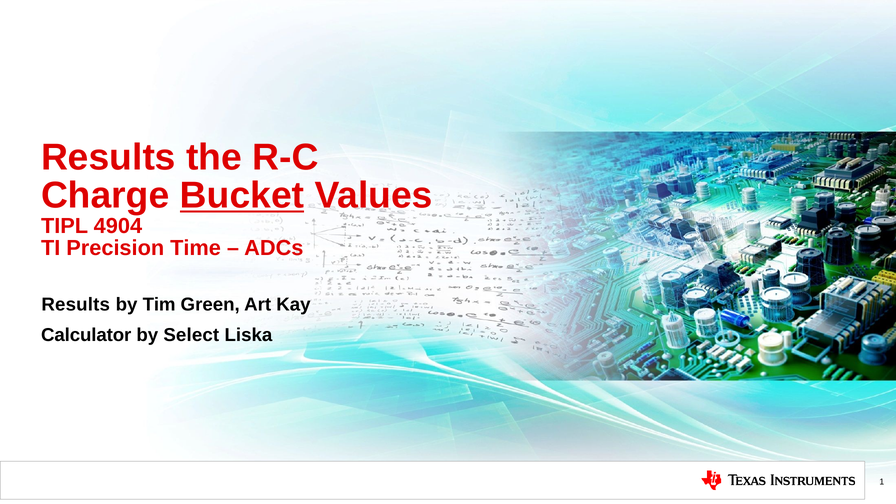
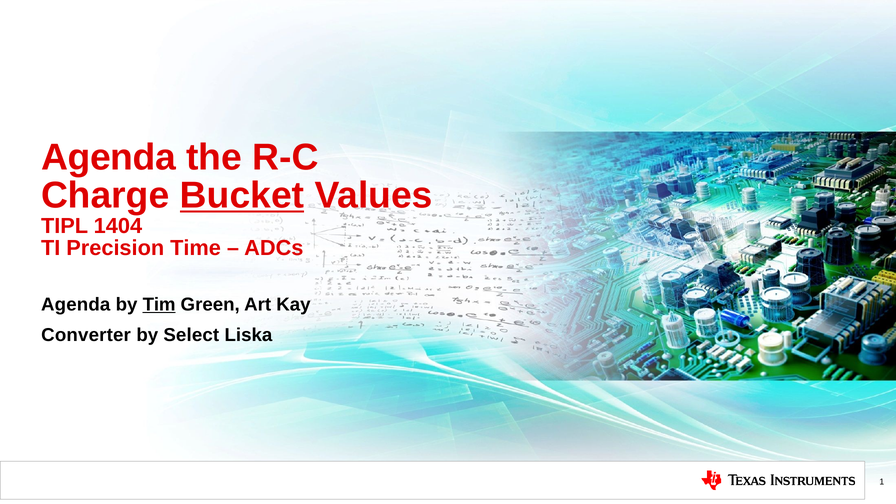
Results at (108, 157): Results -> Agenda
4904: 4904 -> 1404
Results at (76, 305): Results -> Agenda
Tim underline: none -> present
Calculator: Calculator -> Converter
